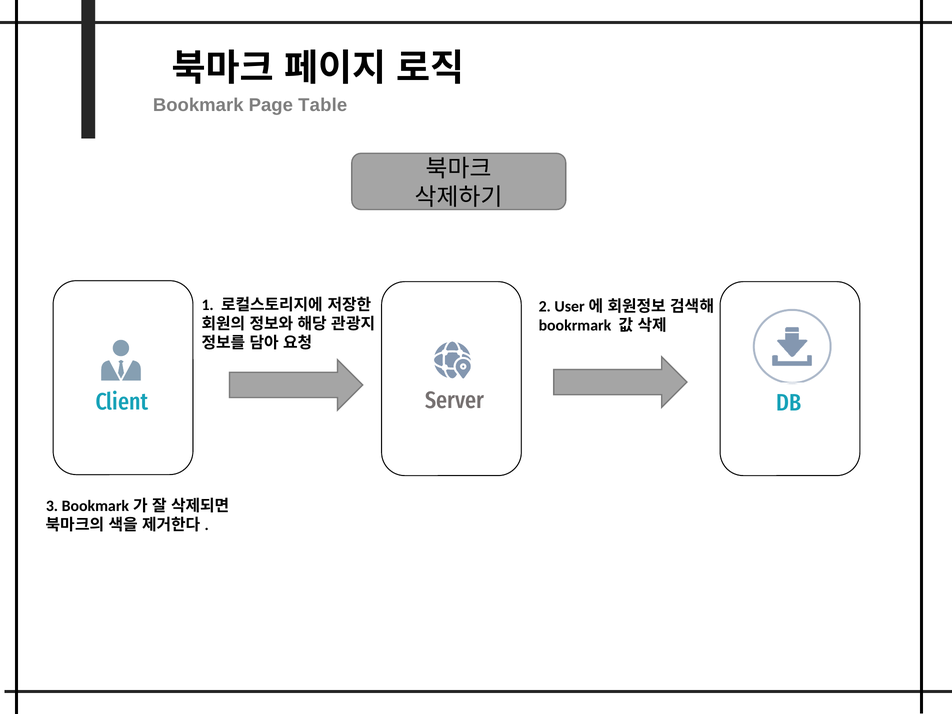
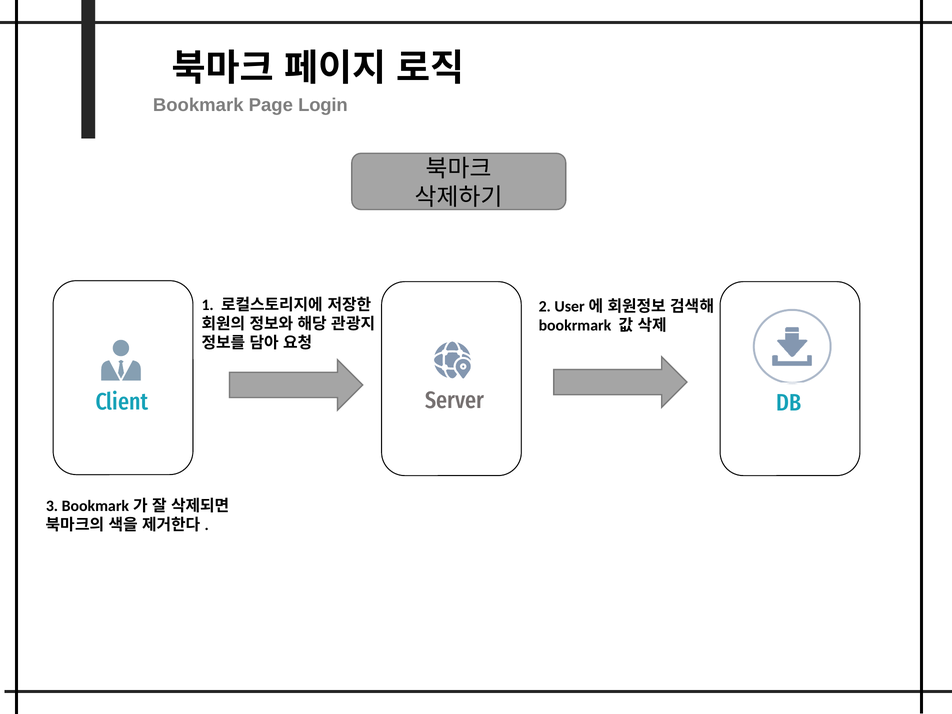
Table: Table -> Login
